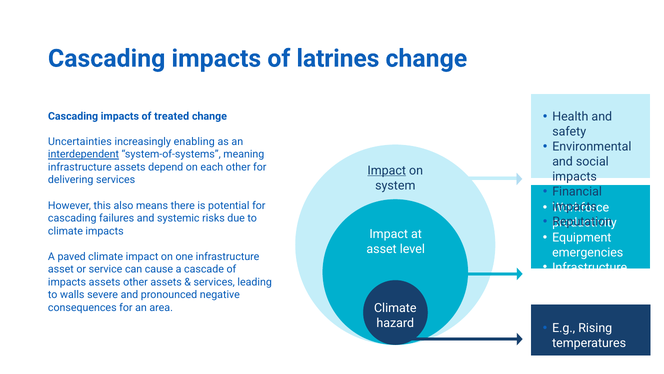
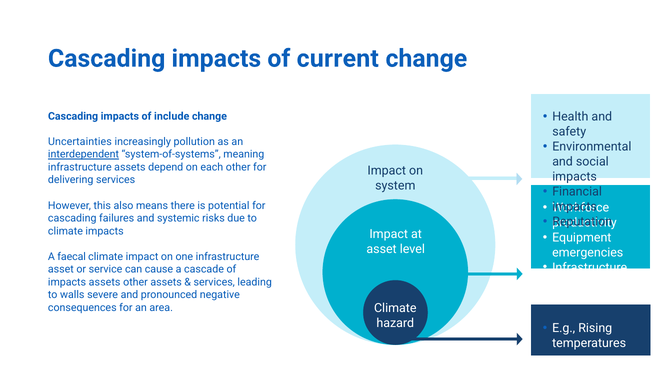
latrines: latrines -> current
treated: treated -> include
enabling: enabling -> pollution
Impact at (387, 170) underline: present -> none
paved: paved -> faecal
